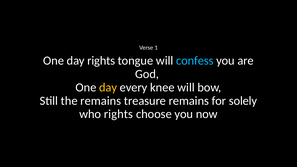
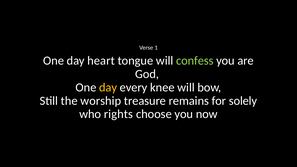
day rights: rights -> heart
confess colour: light blue -> light green
the remains: remains -> worship
